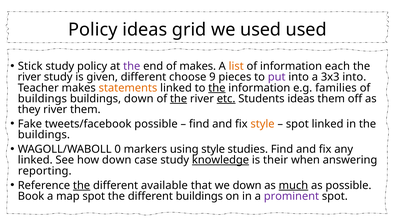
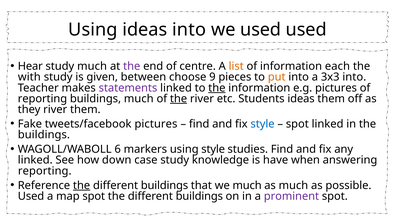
Policy at (93, 30): Policy -> Using
ideas grid: grid -> into
Stick: Stick -> Hear
study policy: policy -> much
of makes: makes -> centre
river at (29, 77): river -> with
given different: different -> between
put colour: purple -> orange
statements colour: orange -> purple
e.g families: families -> pictures
buildings at (42, 99): buildings -> reporting
buildings down: down -> much
etc underline: present -> none
tweets/facebook possible: possible -> pictures
style at (263, 124) colour: orange -> blue
0: 0 -> 6
knowledge underline: present -> none
their: their -> have
available at (164, 186): available -> buildings
we down: down -> much
much at (293, 186) underline: present -> none
Book at (31, 196): Book -> Used
